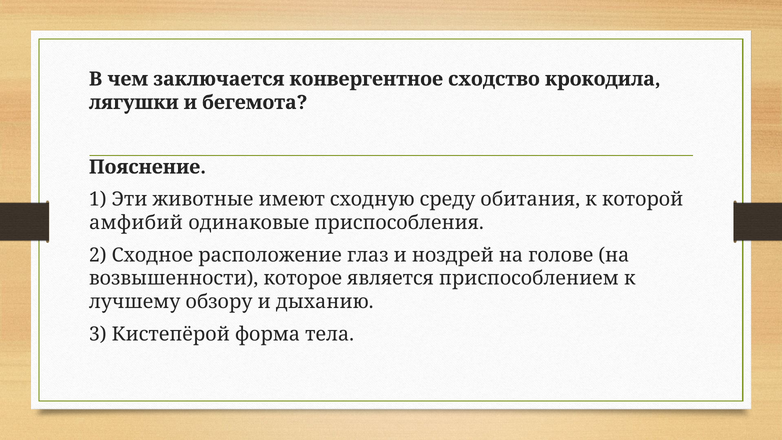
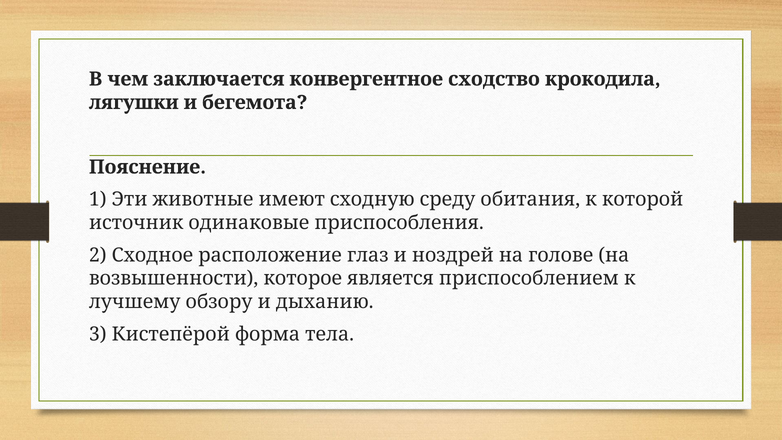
амфибий: амфибий -> источник
